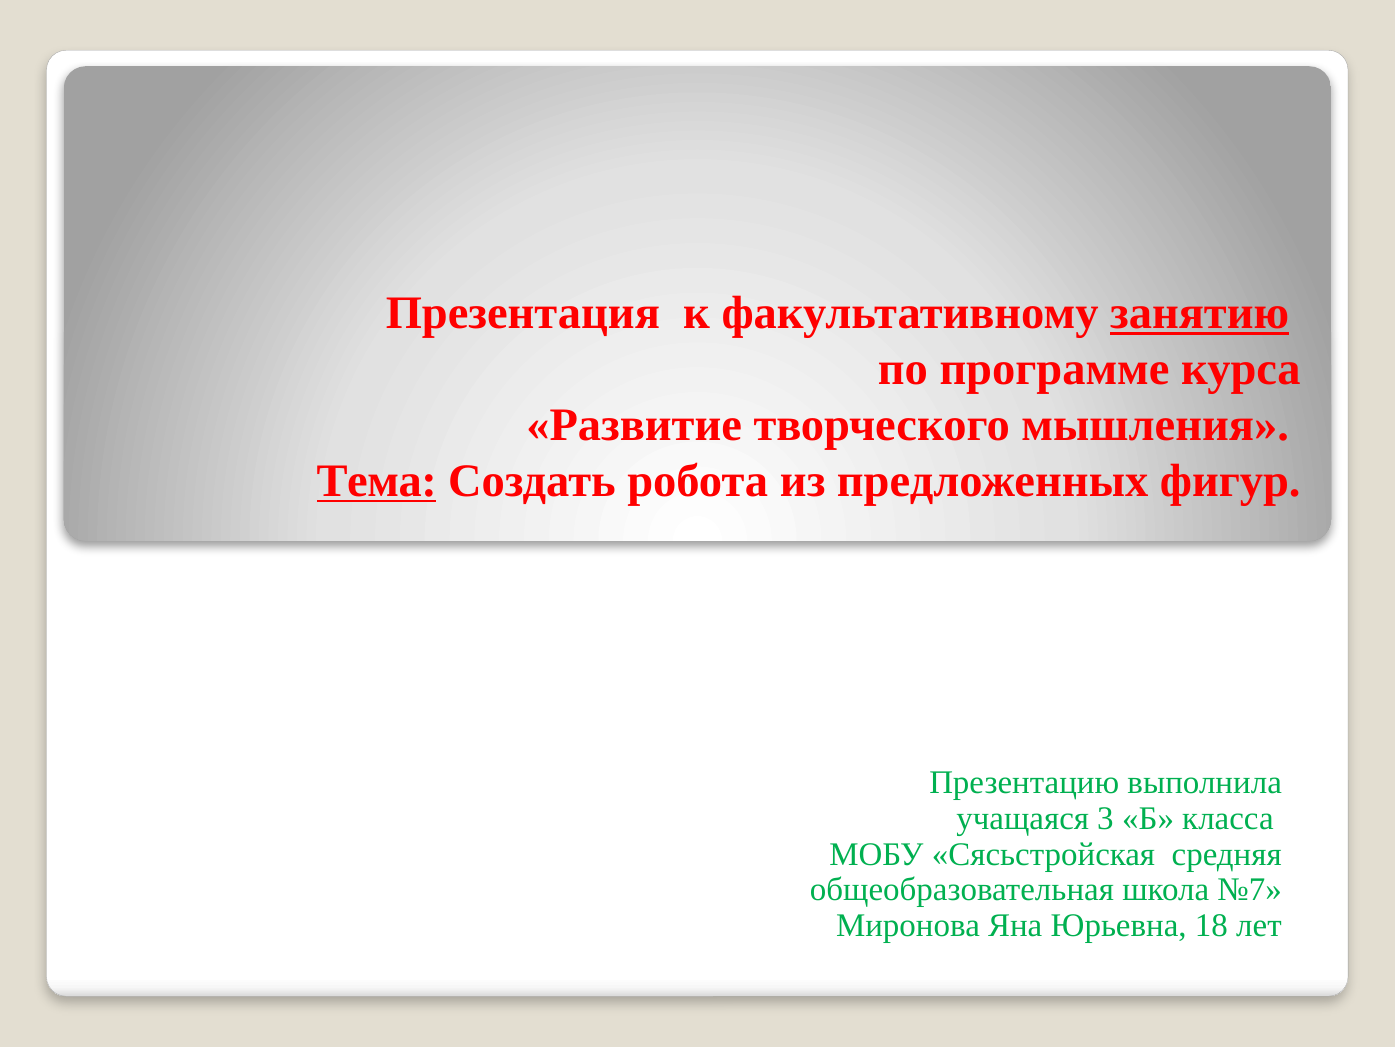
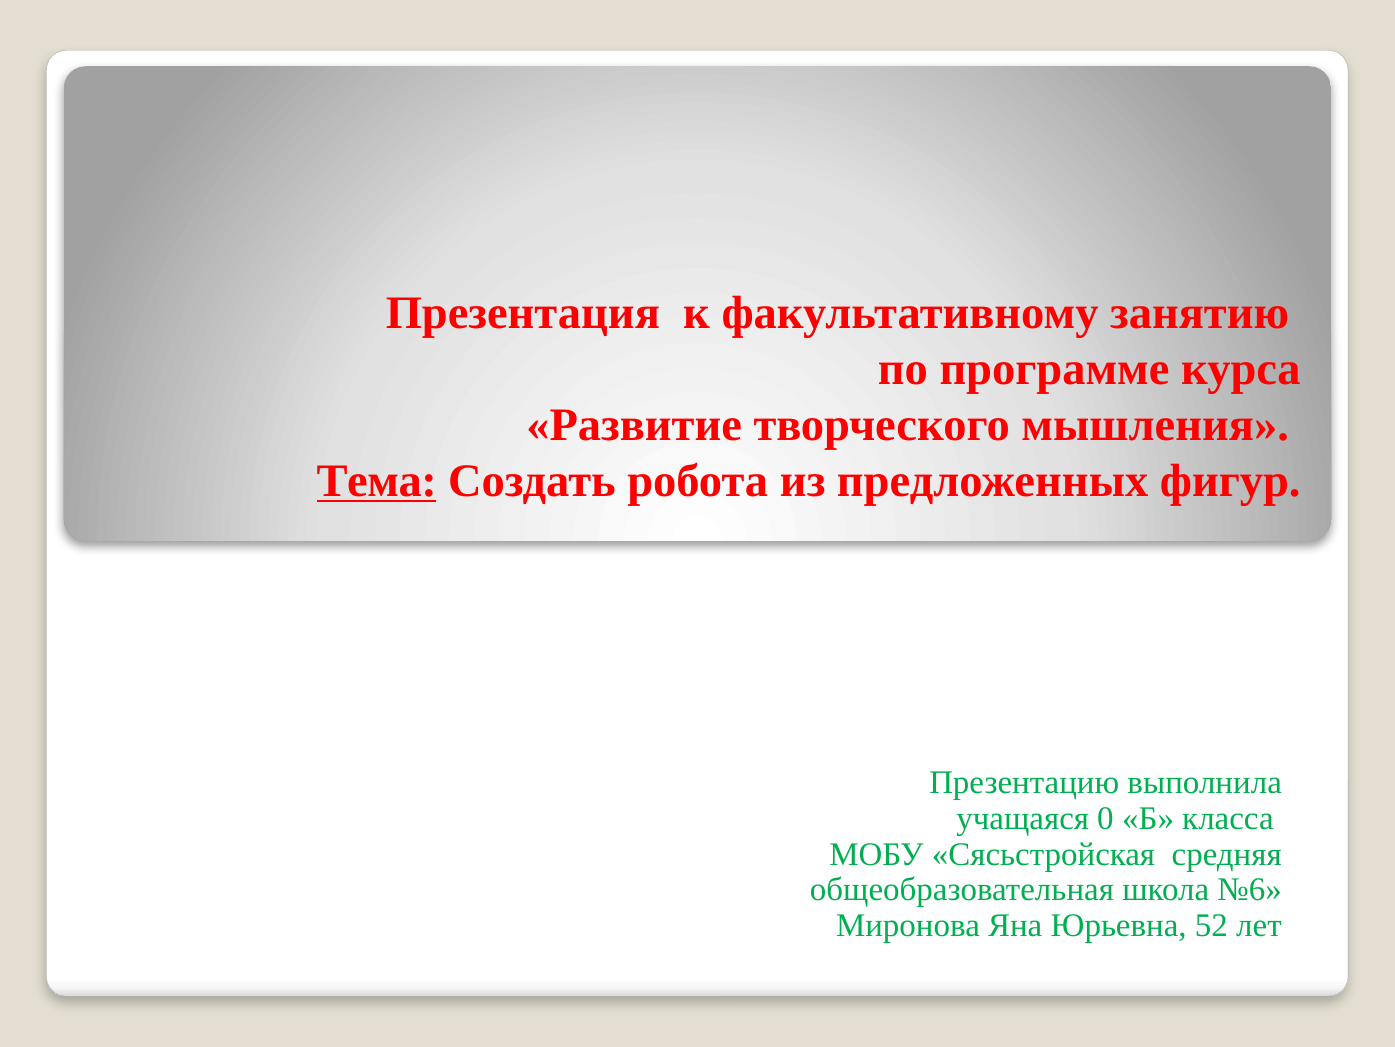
занятию underline: present -> none
3: 3 -> 0
№7: №7 -> №6
18: 18 -> 52
